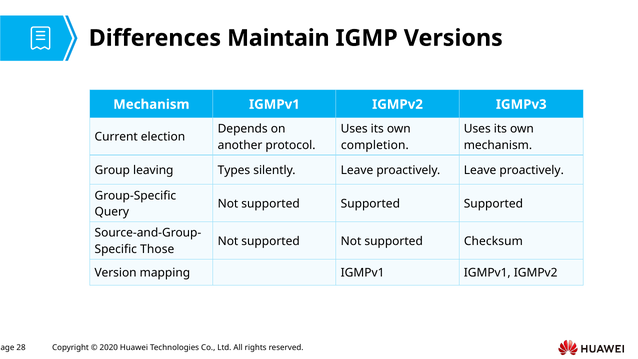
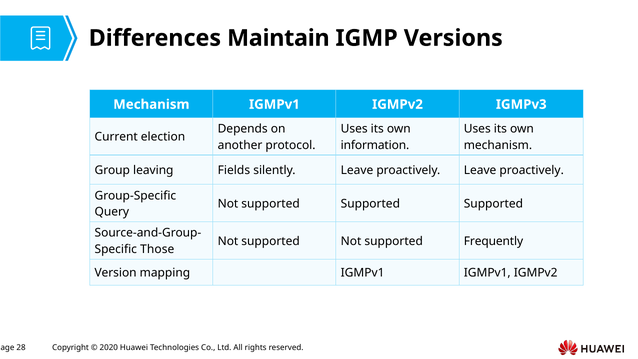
completion: completion -> information
Types: Types -> Fields
Checksum: Checksum -> Frequently
